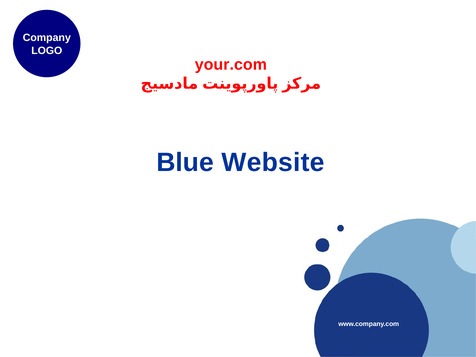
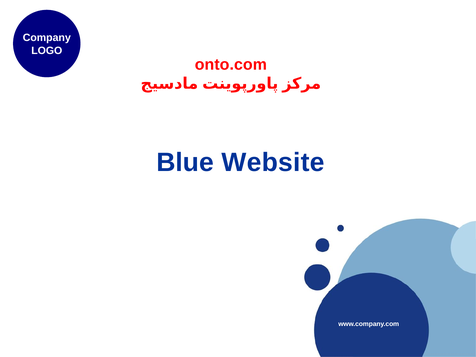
your.com: your.com -> onto.com
